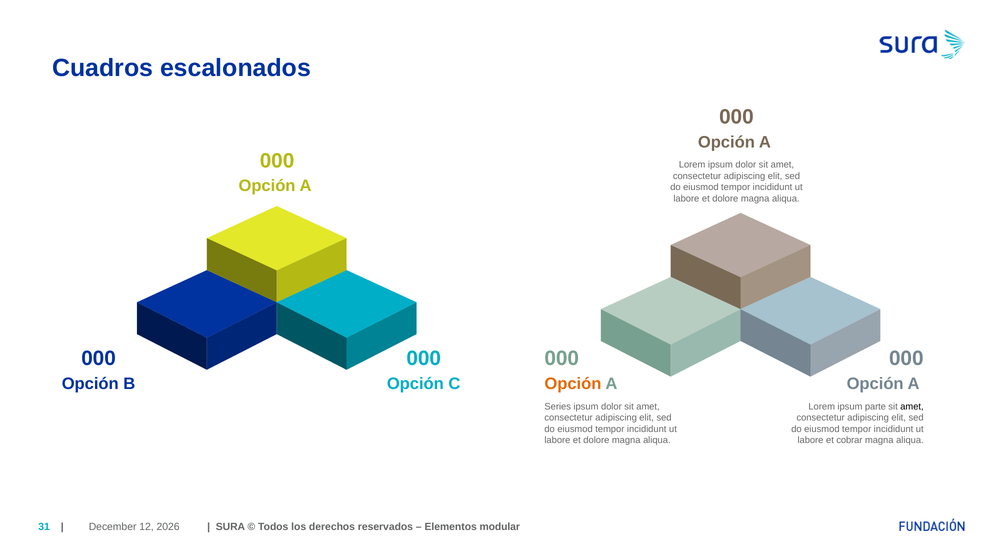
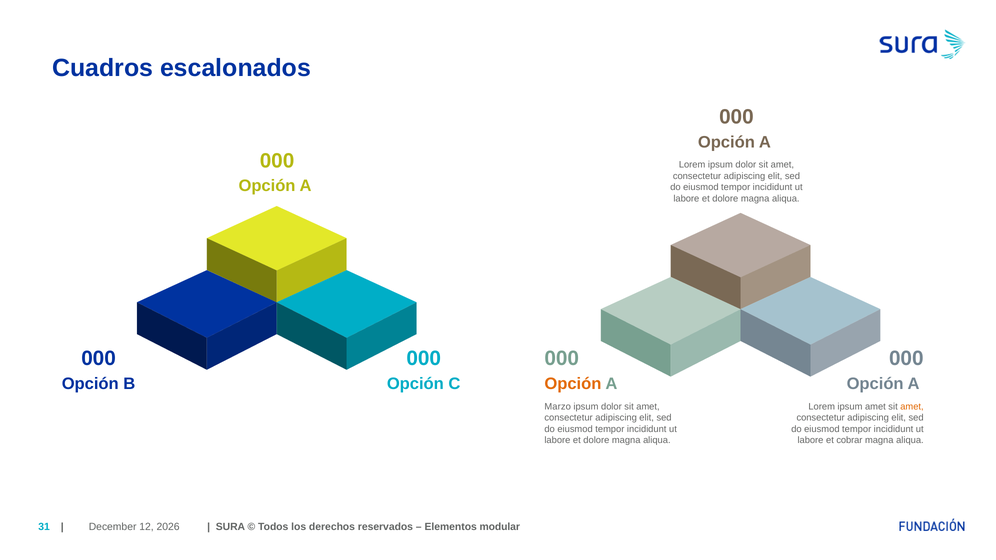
Series: Series -> Marzo
ipsum parte: parte -> amet
amet at (912, 407) colour: black -> orange
